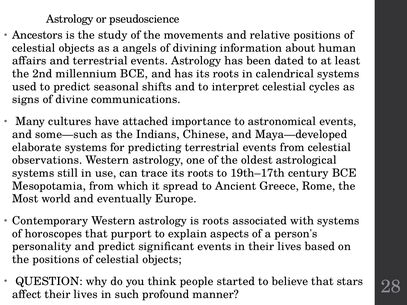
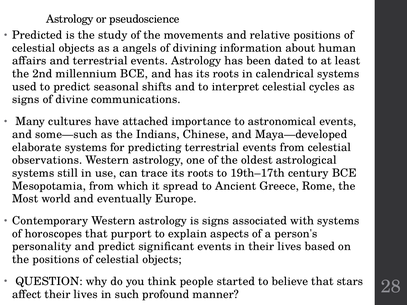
Ancestors: Ancestors -> Predicted
is roots: roots -> signs
